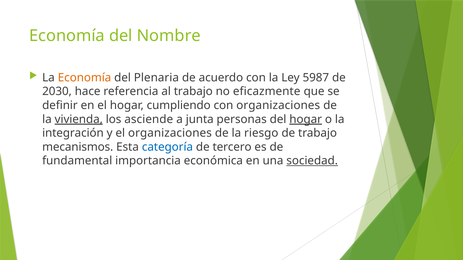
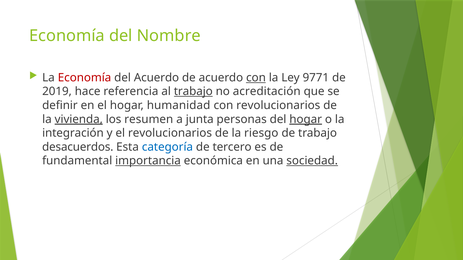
Economía at (85, 78) colour: orange -> red
del Plenaria: Plenaria -> Acuerdo
con at (256, 78) underline: none -> present
5987: 5987 -> 9771
2030: 2030 -> 2019
trabajo at (193, 92) underline: none -> present
eficazmente: eficazmente -> acreditación
cumpliendo: cumpliendo -> humanidad
con organizaciones: organizaciones -> revolucionarios
asciende: asciende -> resumen
el organizaciones: organizaciones -> revolucionarios
mecanismos: mecanismos -> desacuerdos
importancia underline: none -> present
